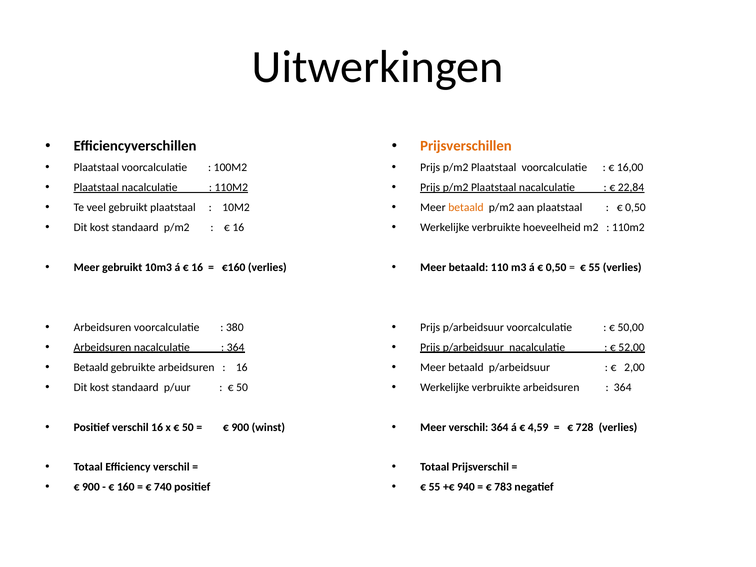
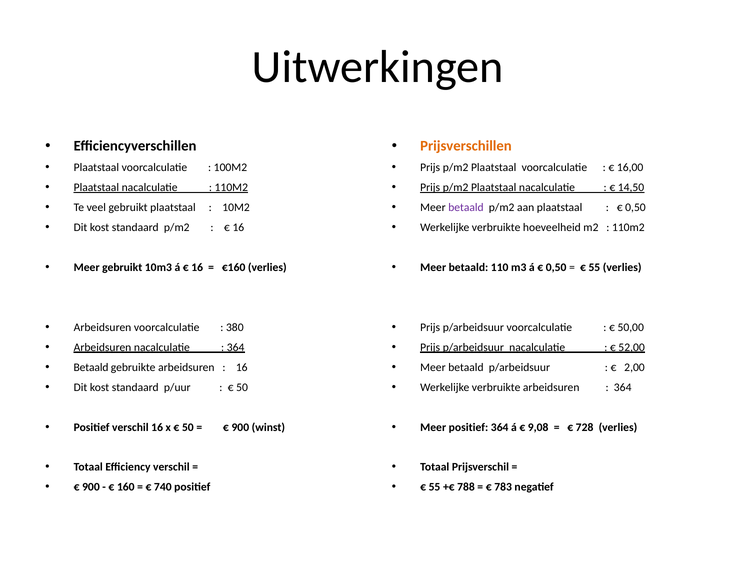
22,84: 22,84 -> 14,50
betaald at (466, 208) colour: orange -> purple
Meer verschil: verschil -> positief
4,59: 4,59 -> 9,08
940: 940 -> 788
